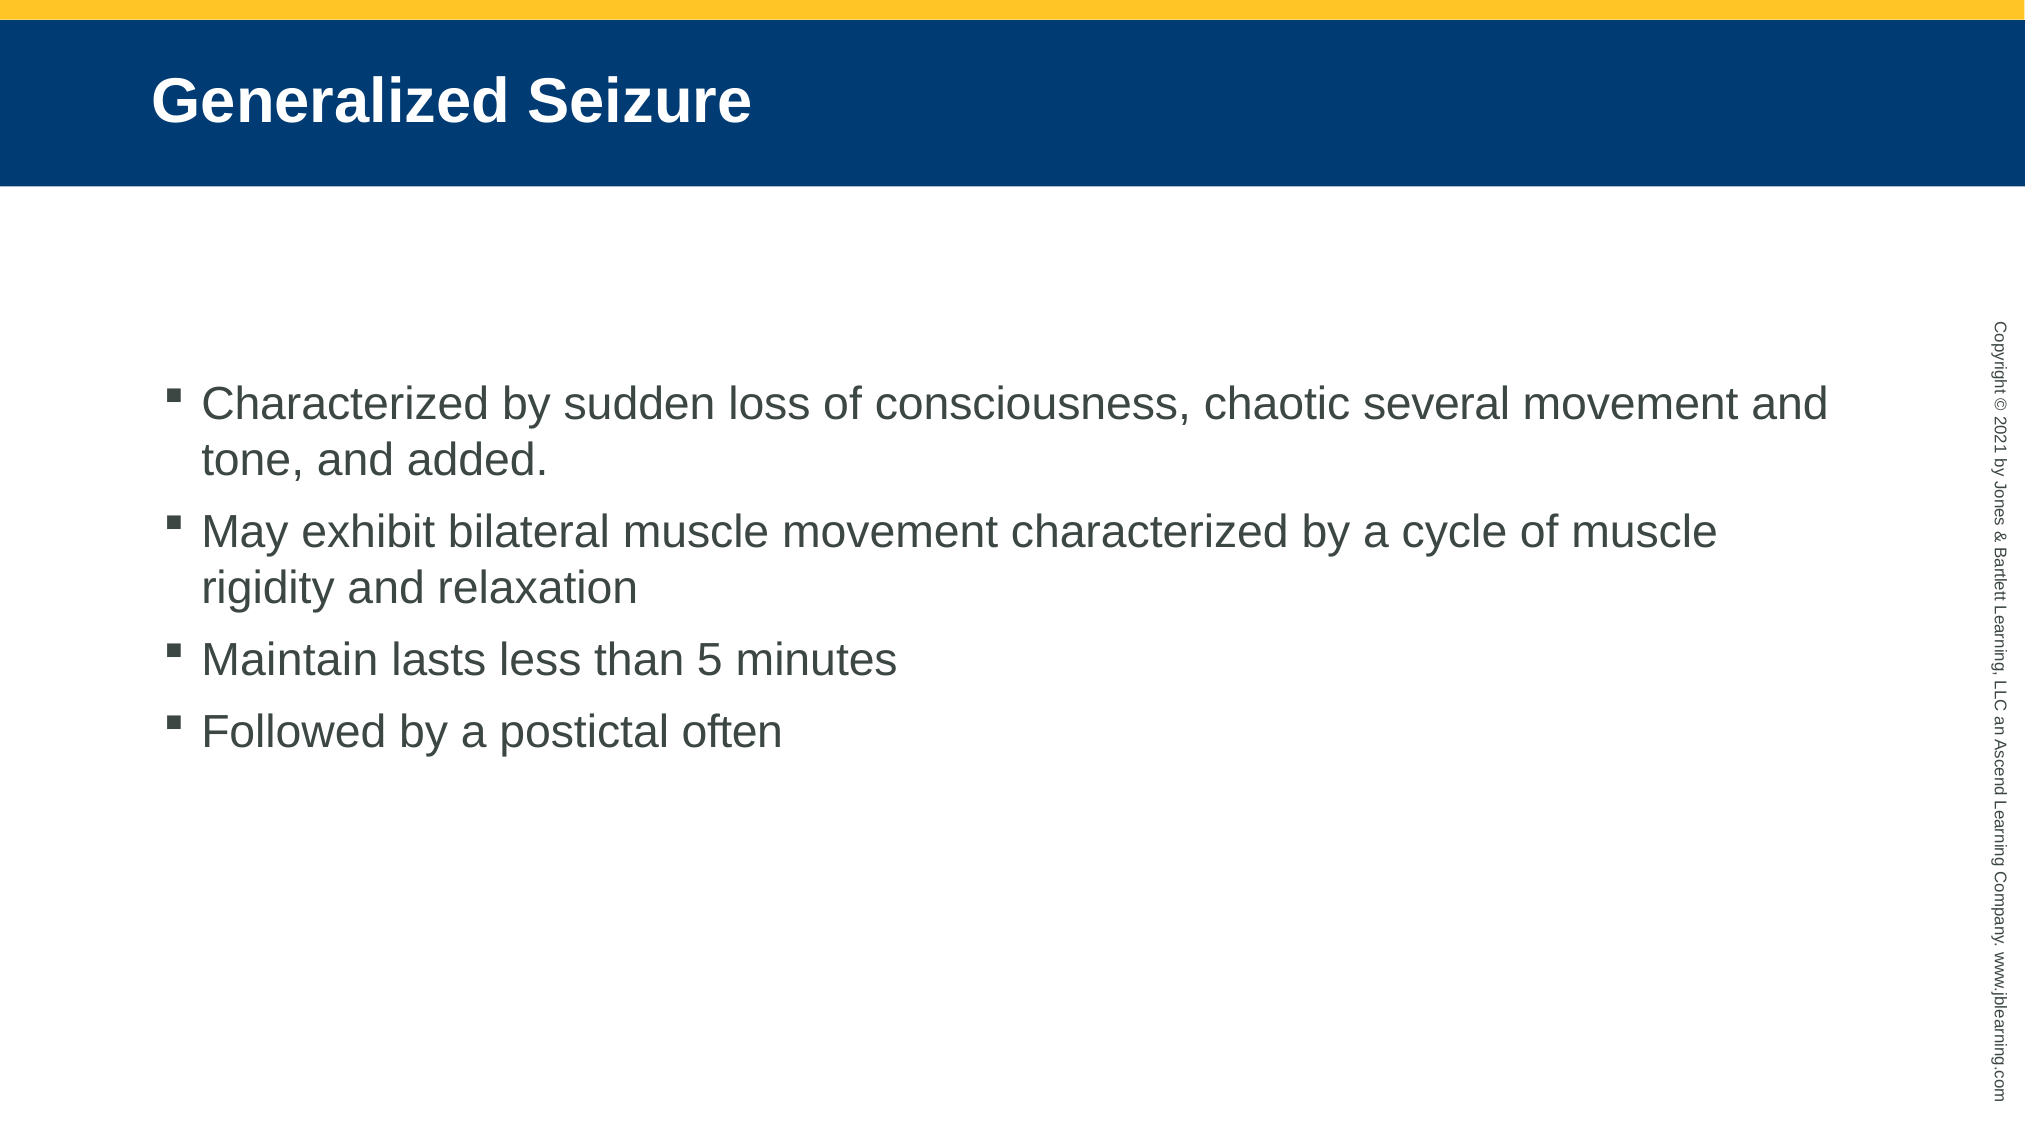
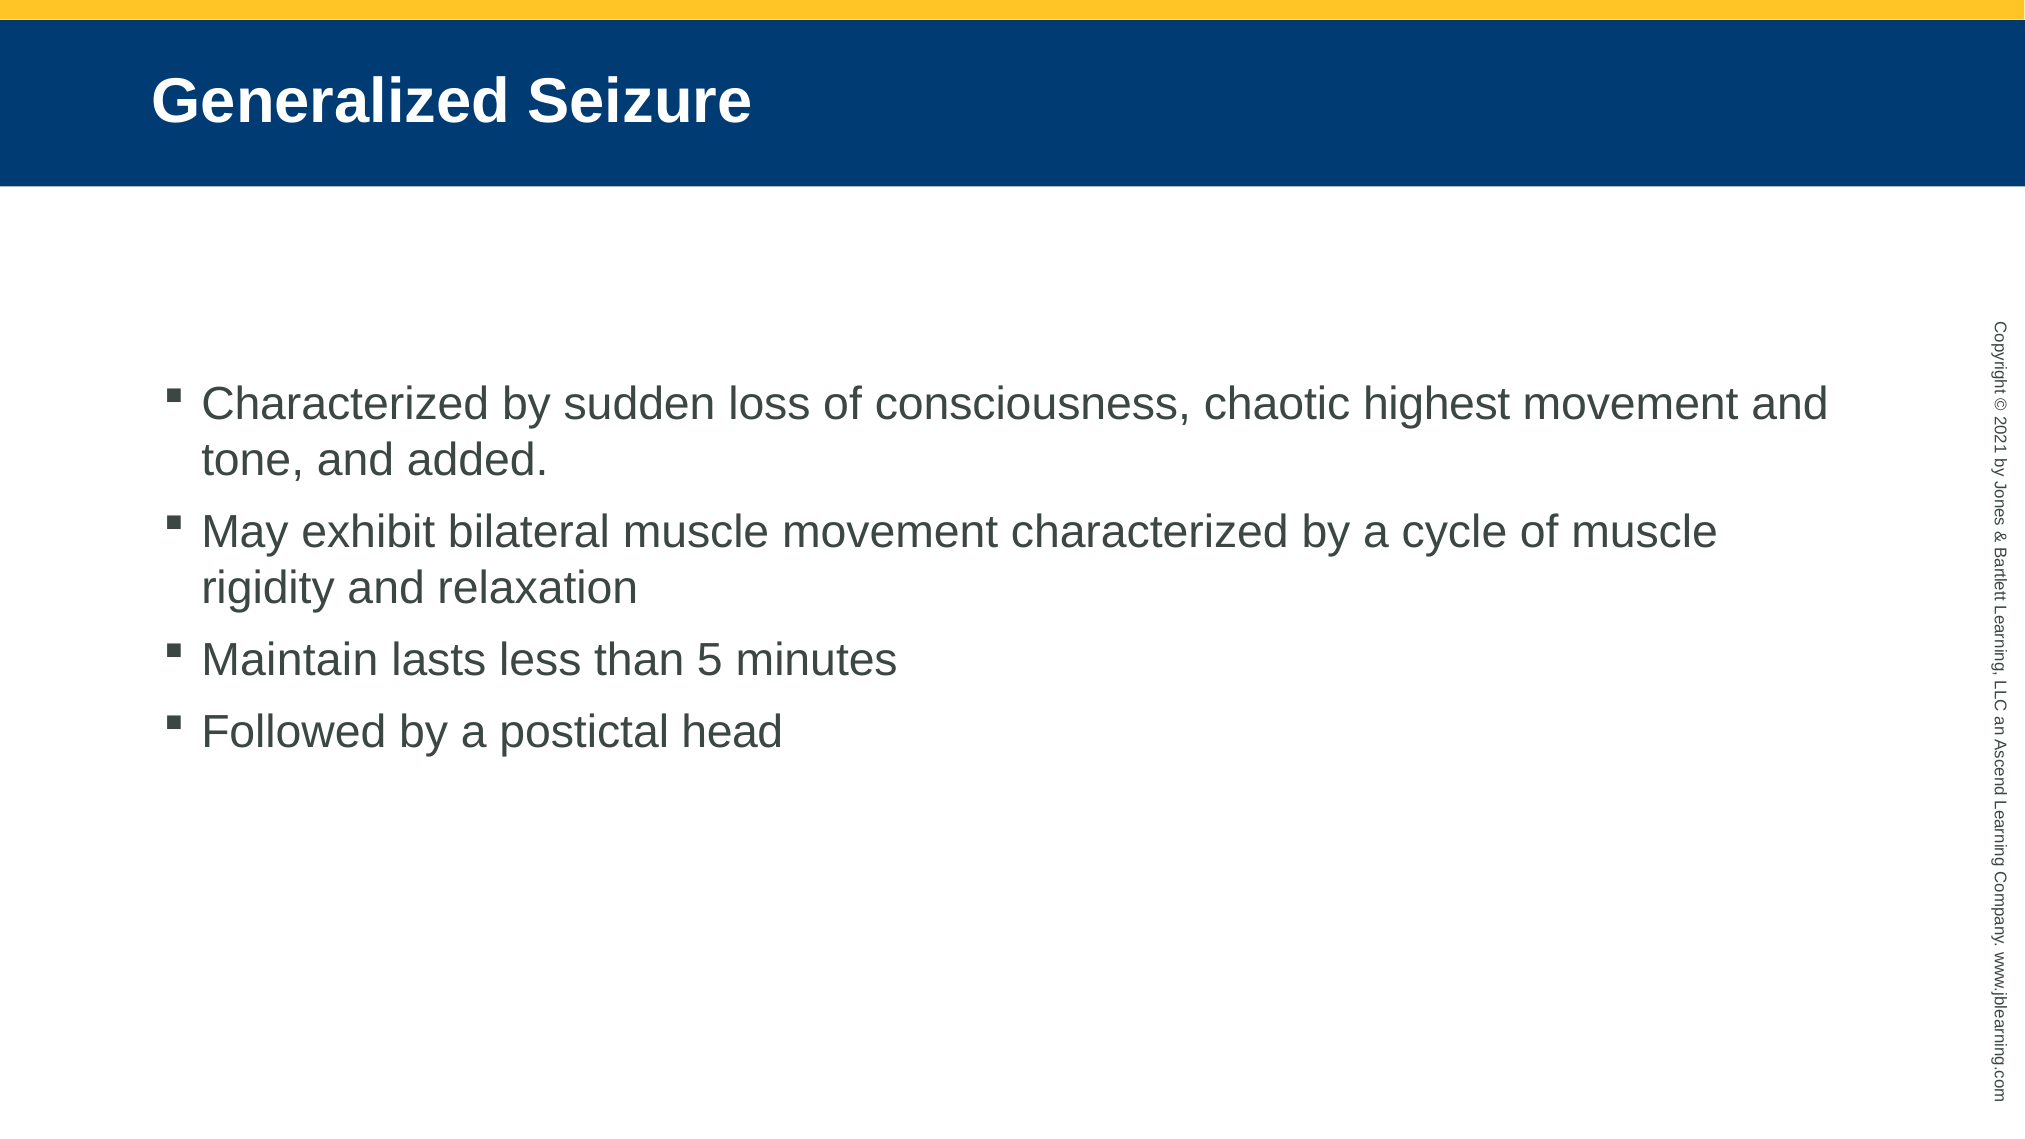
several: several -> highest
often: often -> head
